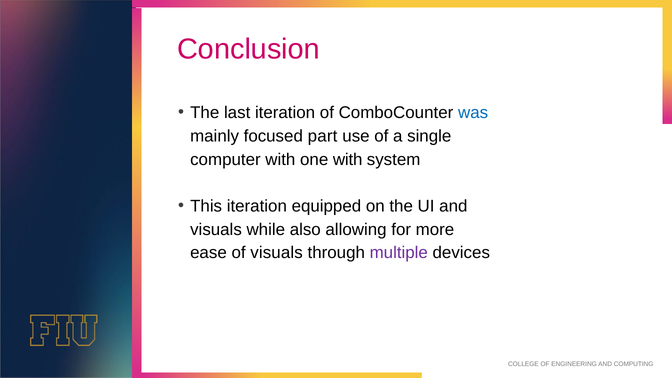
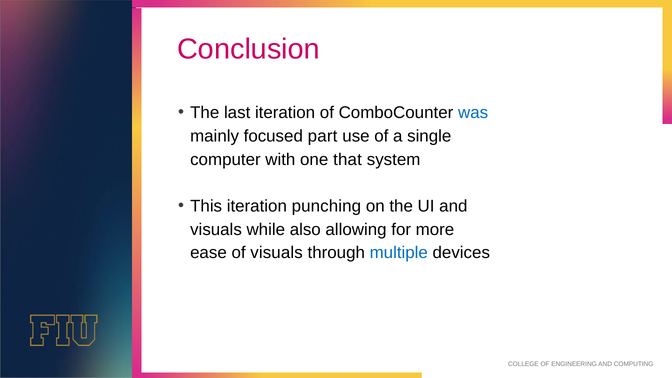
one with: with -> that
equipped: equipped -> punching
multiple colour: purple -> blue
